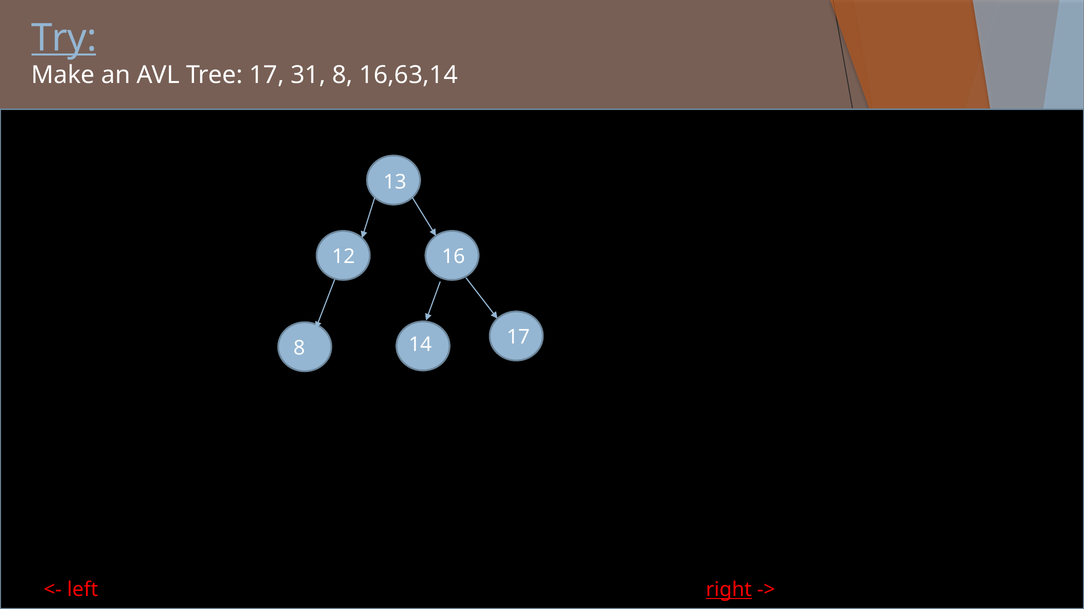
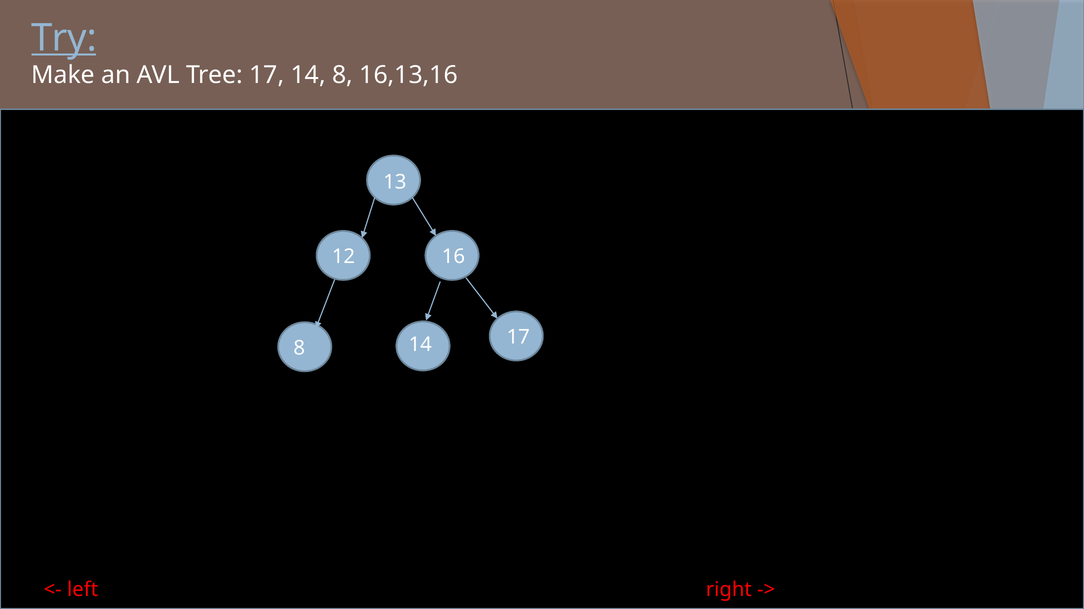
17 31: 31 -> 14
16,63,14: 16,63,14 -> 16,13,16
right underline: present -> none
